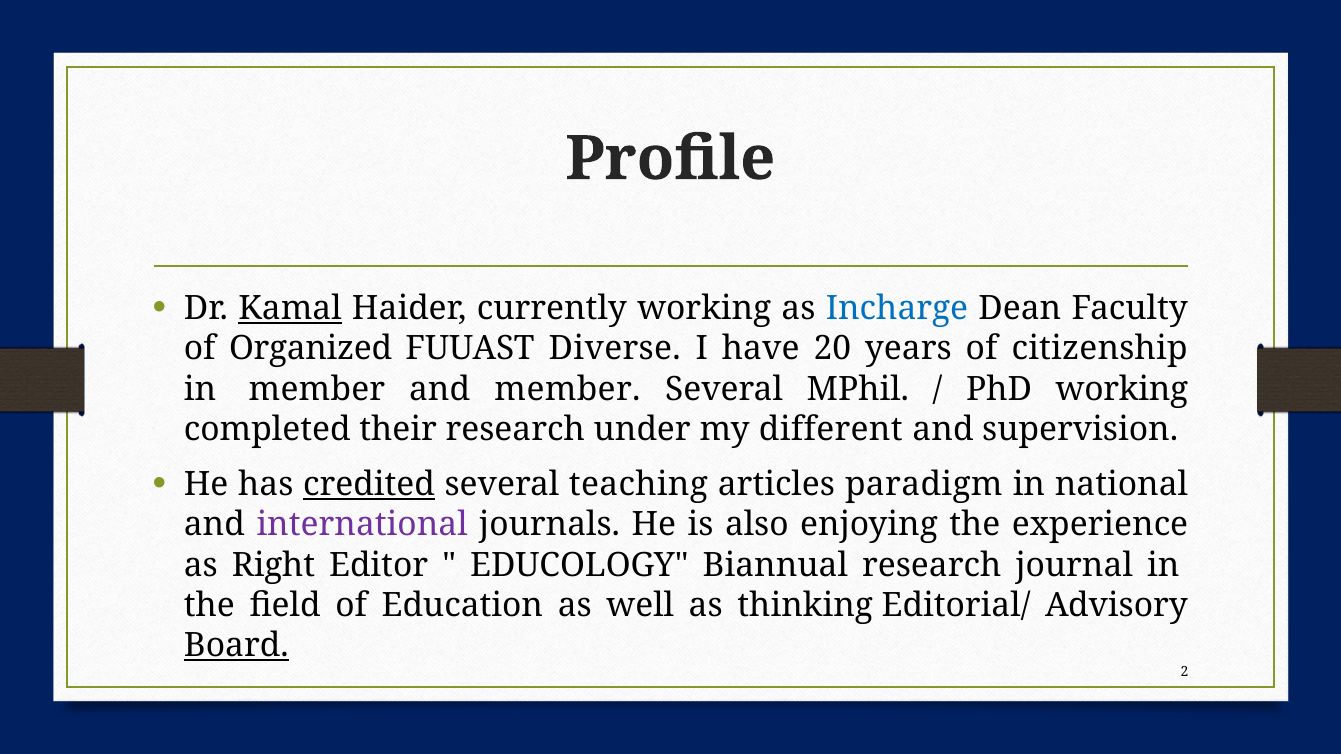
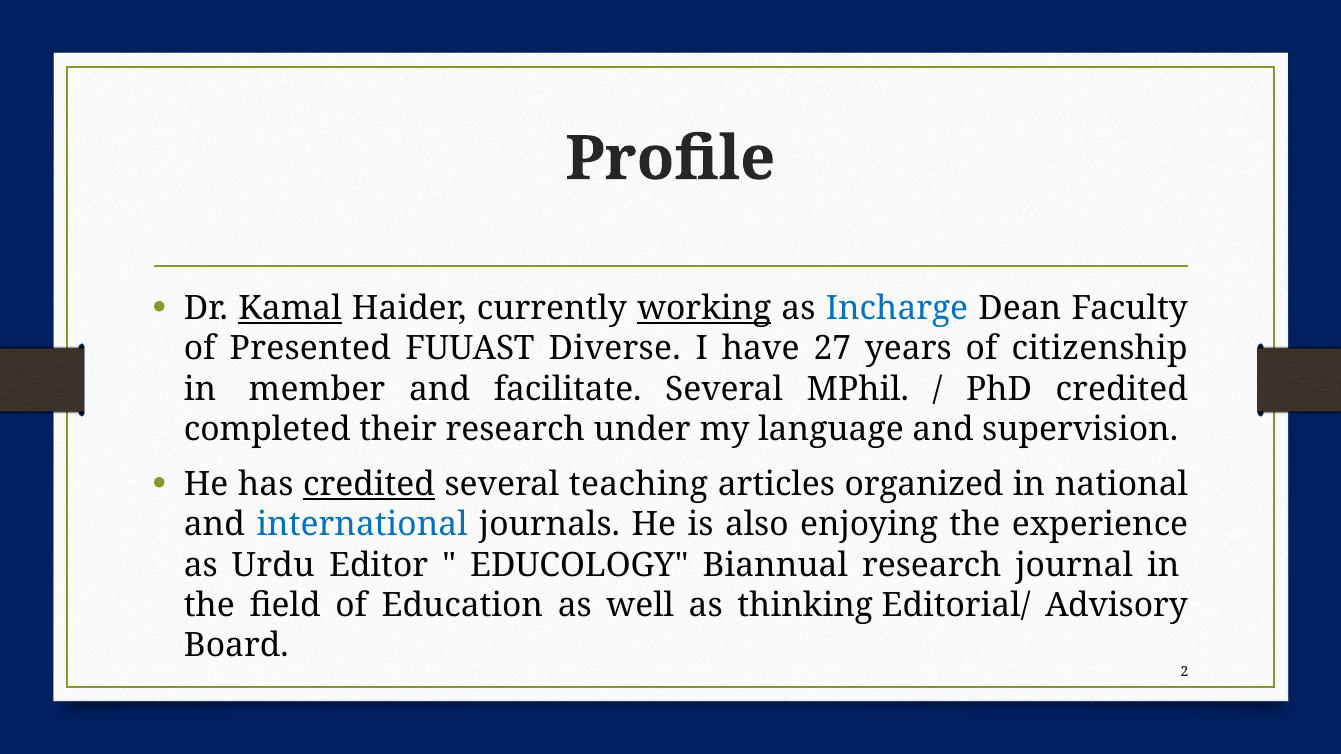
working at (704, 309) underline: none -> present
Organized: Organized -> Presented
20: 20 -> 27
and member: member -> facilitate
PhD working: working -> credited
different: different -> language
paradigm: paradigm -> organized
international colour: purple -> blue
Right: Right -> Urdu
Board underline: present -> none
